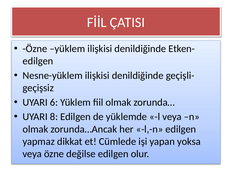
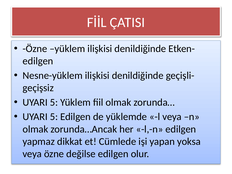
6 at (54, 102): 6 -> 5
8 at (54, 117): 8 -> 5
